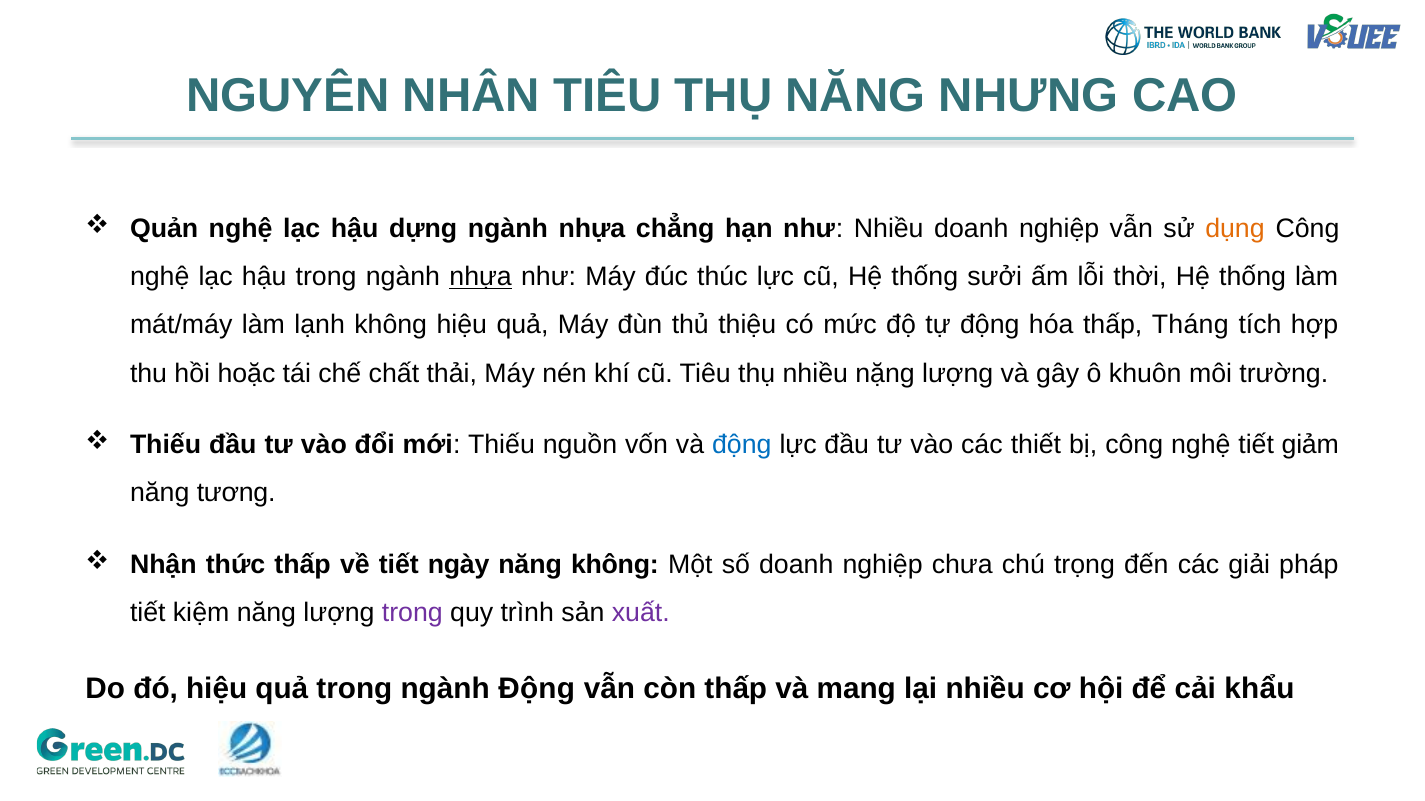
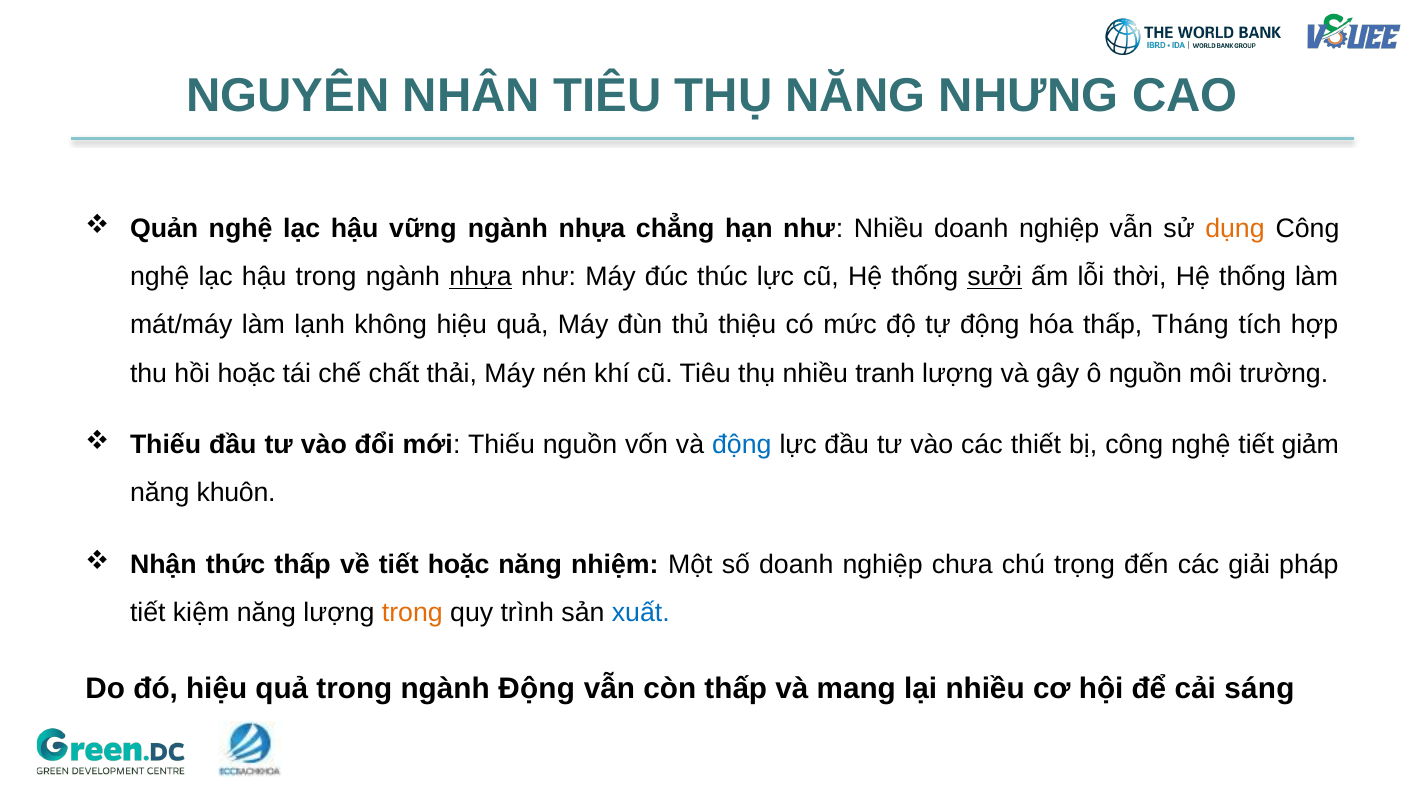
dựng: dựng -> vững
sưởi underline: none -> present
nặng: nặng -> tranh
ô khuôn: khuôn -> nguồn
tương: tương -> khuôn
tiết ngày: ngày -> hoặc
năng không: không -> nhiệm
trong at (412, 613) colour: purple -> orange
xuất colour: purple -> blue
khẩu: khẩu -> sáng
